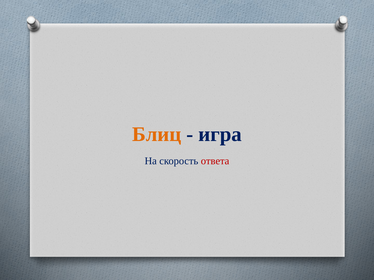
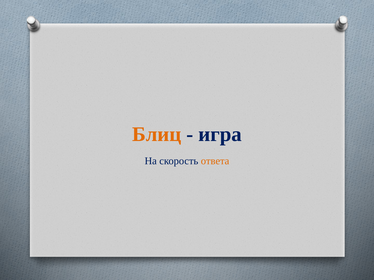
ответа colour: red -> orange
